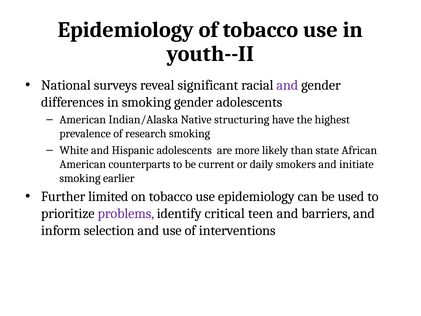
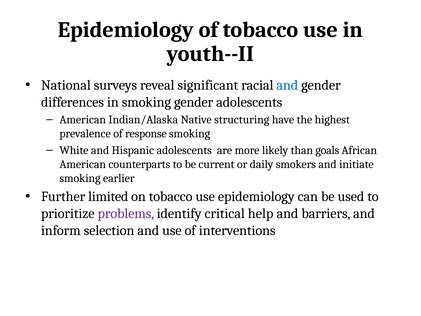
and at (287, 85) colour: purple -> blue
research: research -> response
state: state -> goals
teen: teen -> help
